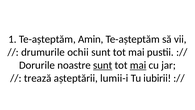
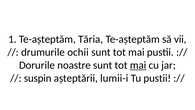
Amin: Amin -> Tăria
sunt at (103, 65) underline: present -> none
trează: trează -> suspin
Tu iubirii: iubirii -> pustii
